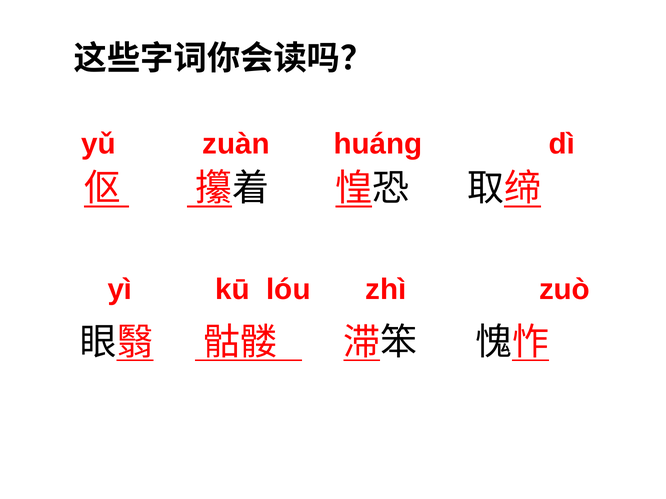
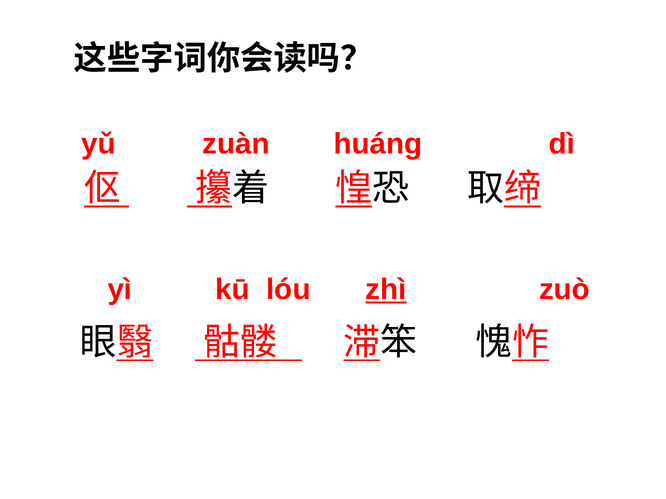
zhì underline: none -> present
